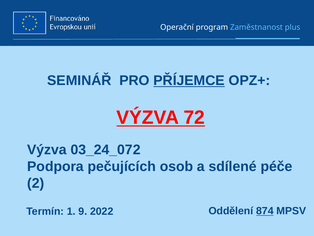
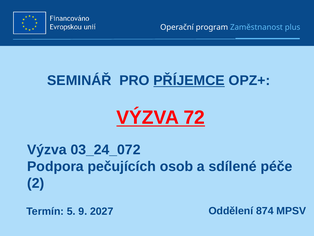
1: 1 -> 5
2022: 2022 -> 2027
874 underline: present -> none
